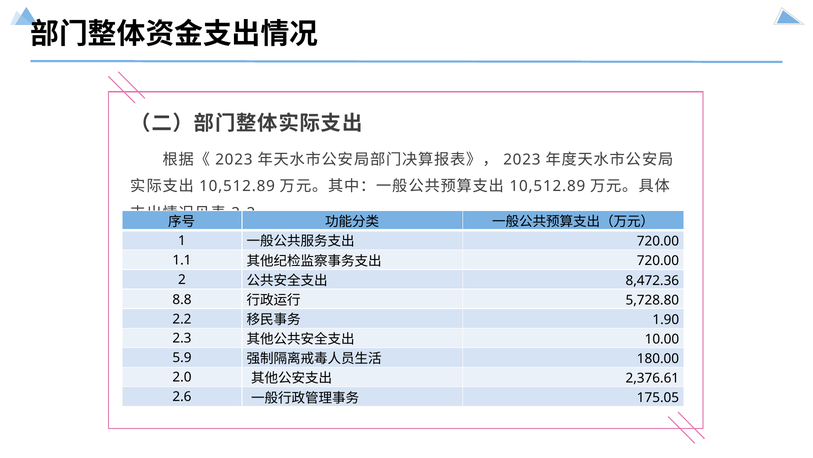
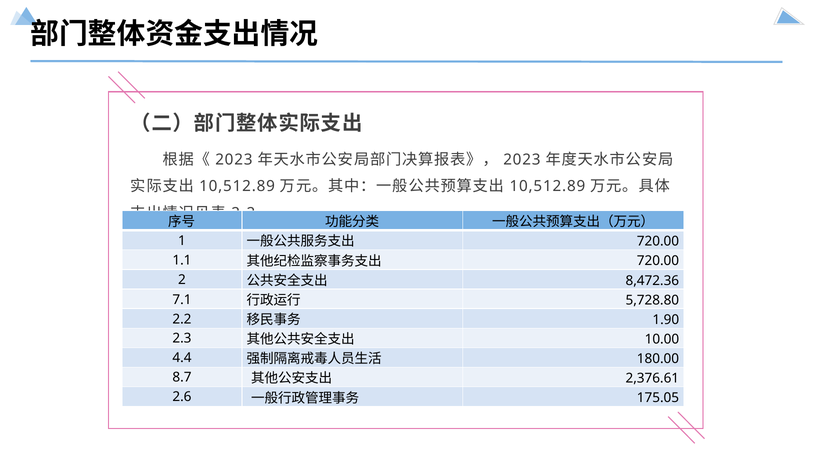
8.8: 8.8 -> 7.1
5.9: 5.9 -> 4.4
2.0: 2.0 -> 8.7
